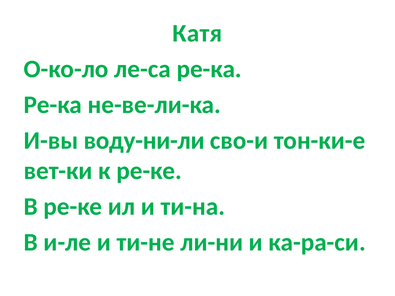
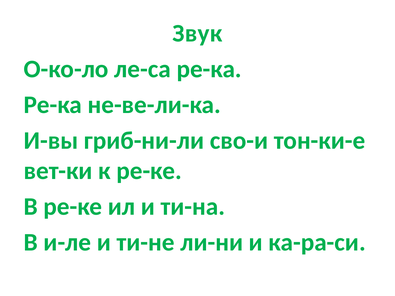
Катя: Катя -> Звук
воду-ни-ли: воду-ни-ли -> гриб-ни-ли
